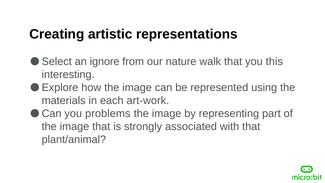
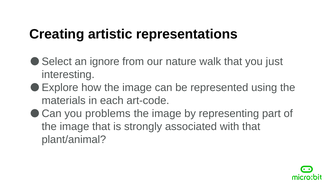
this: this -> just
art-work: art-work -> art-code
